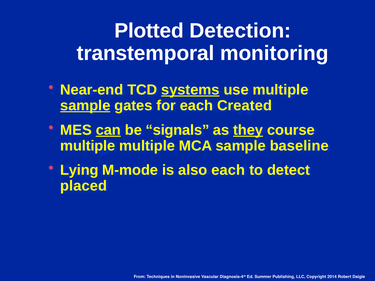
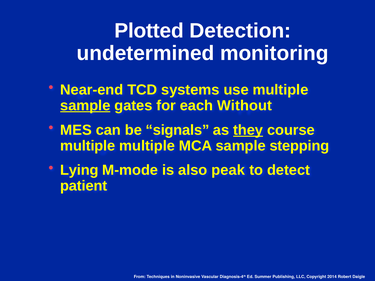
transtemporal: transtemporal -> undetermined
systems underline: present -> none
Created: Created -> Without
can underline: present -> none
baseline: baseline -> stepping
also each: each -> peak
placed: placed -> patient
